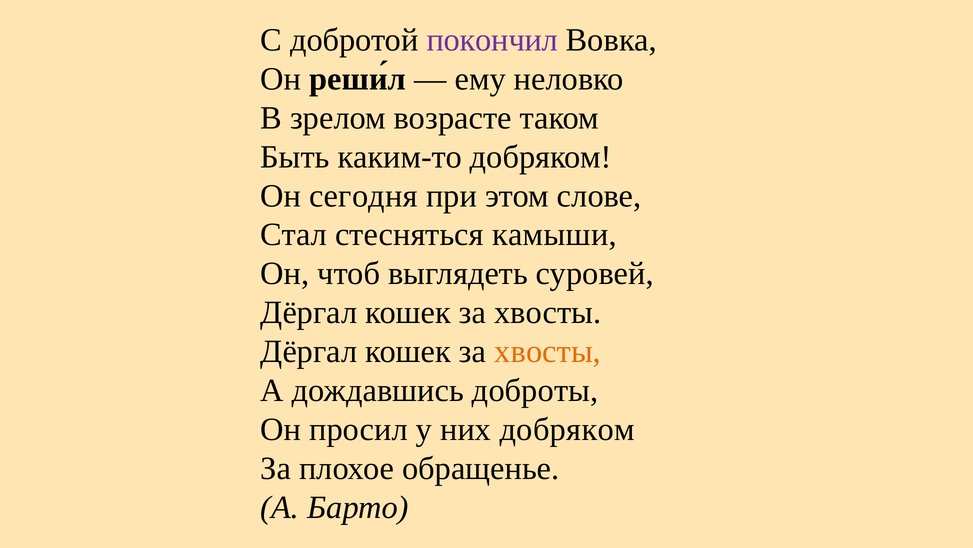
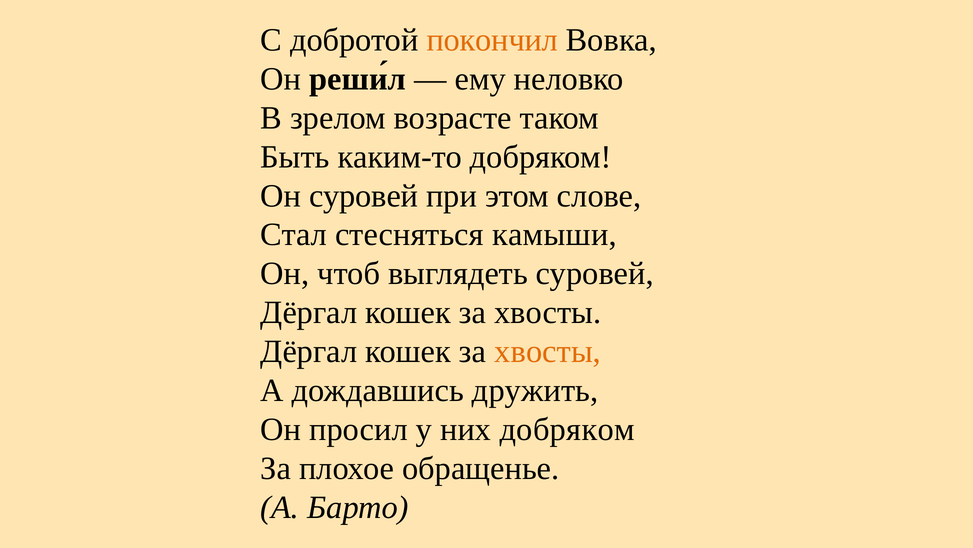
покончил colour: purple -> orange
Он сегодня: сегодня -> суровей
доброты: доброты -> дружить
